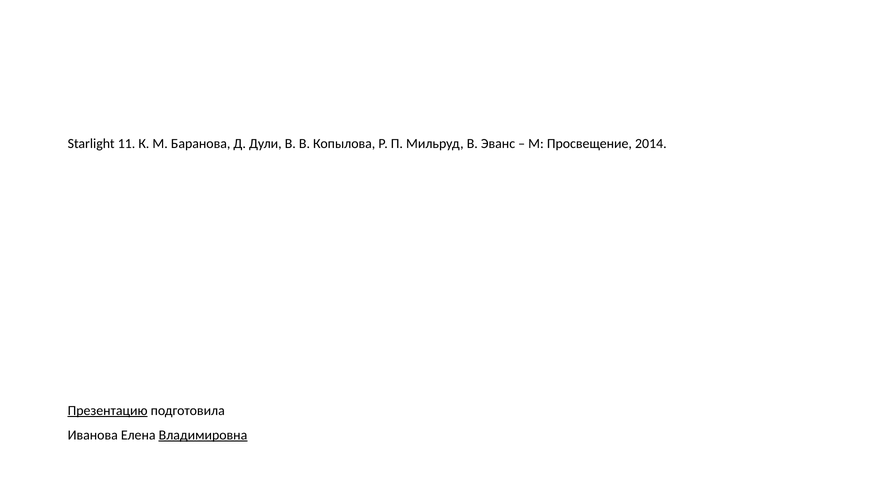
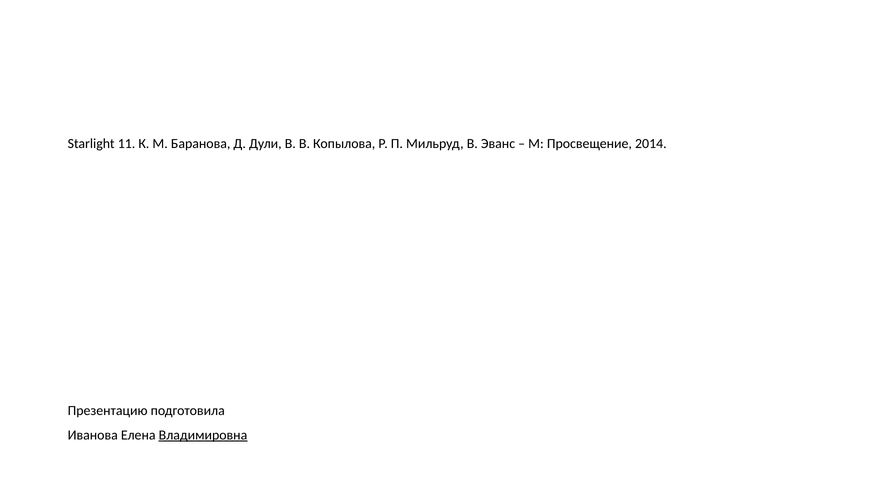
Презентацию underline: present -> none
